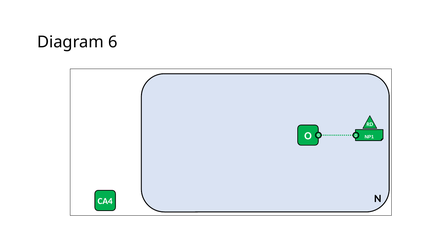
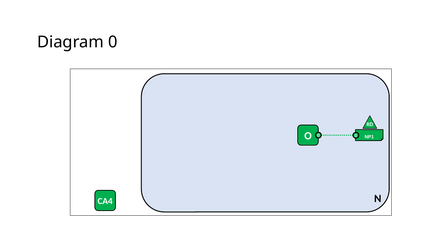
Diagram 6: 6 -> 0
